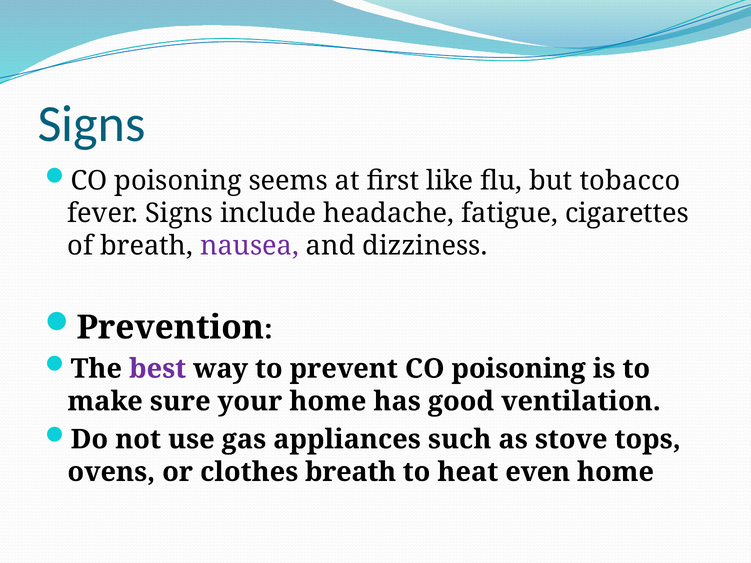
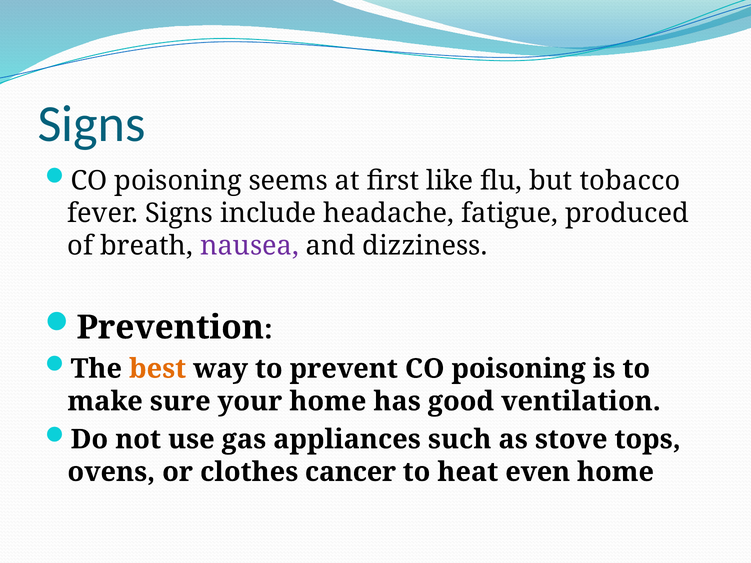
cigarettes: cigarettes -> produced
best colour: purple -> orange
clothes breath: breath -> cancer
